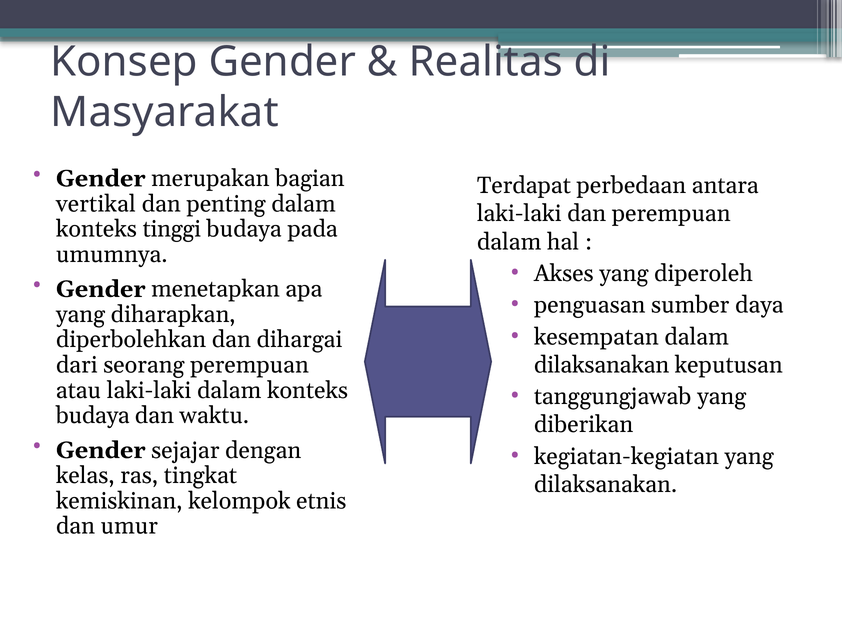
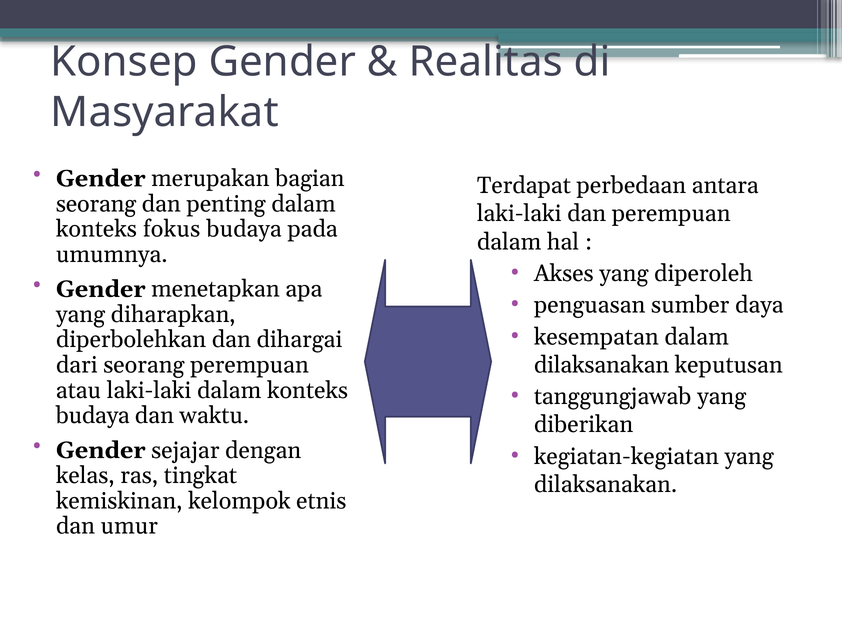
vertikal at (96, 204): vertikal -> seorang
tinggi: tinggi -> fokus
